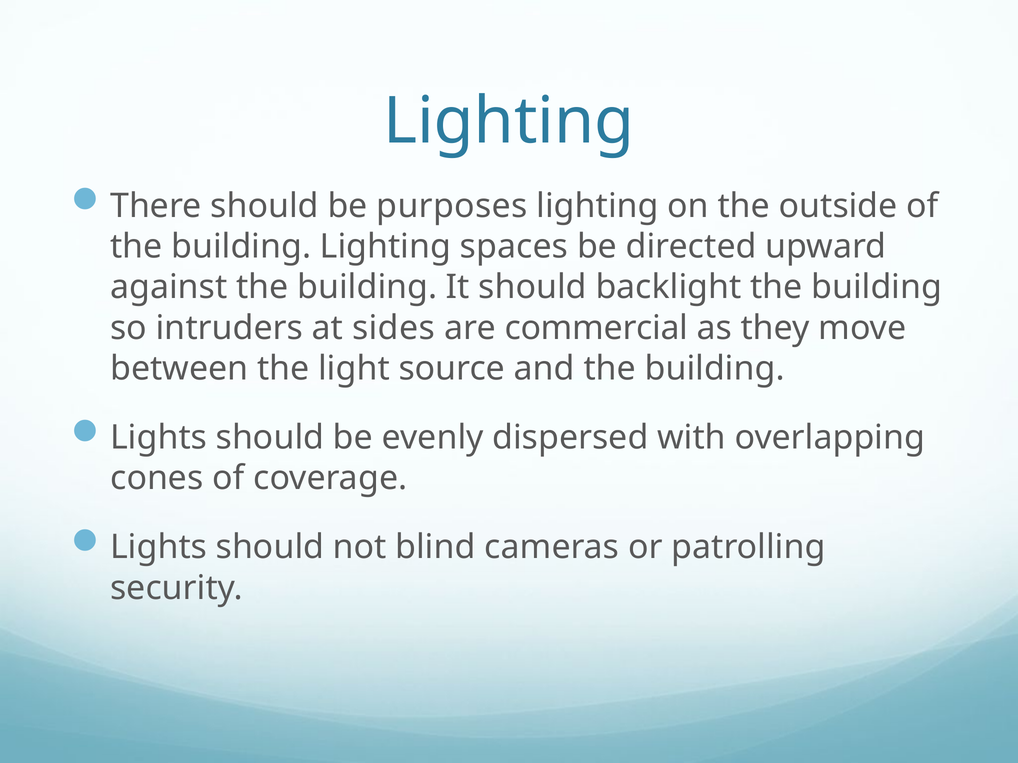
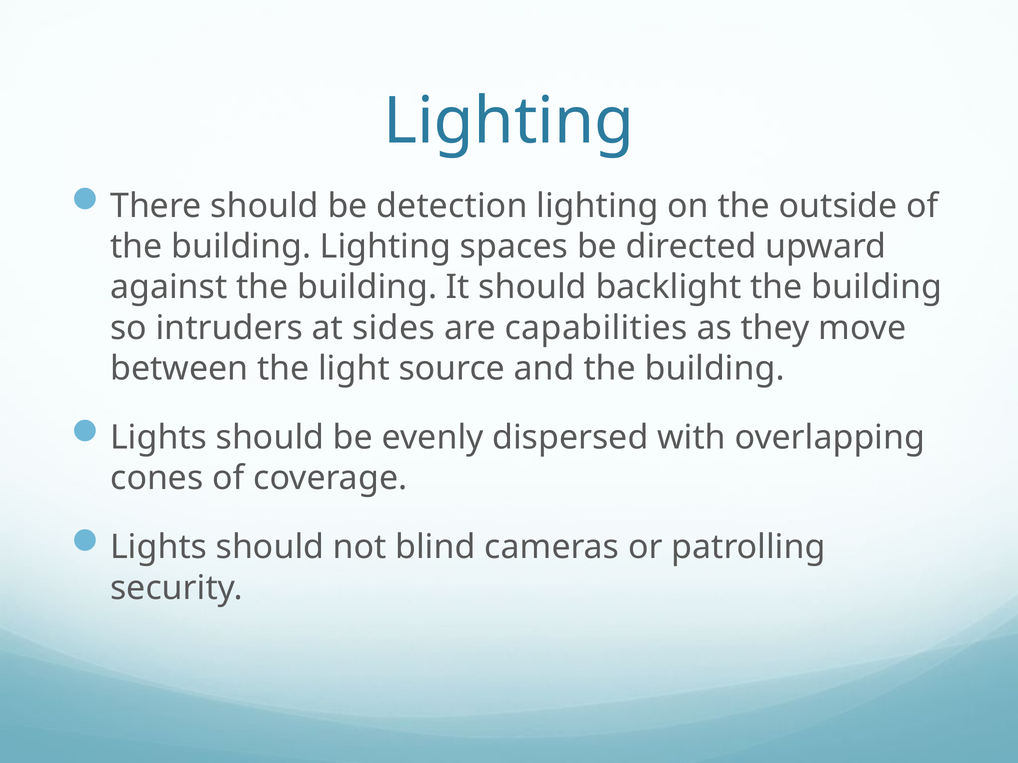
purposes: purposes -> detection
commercial: commercial -> capabilities
